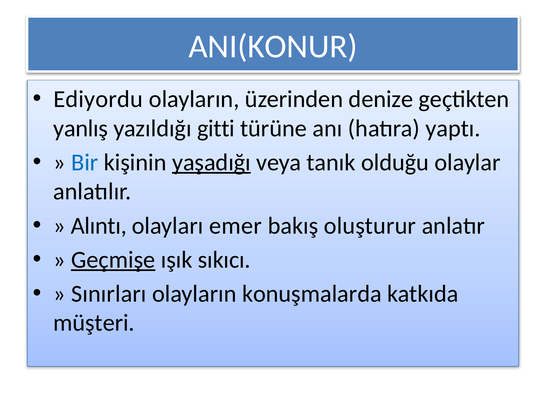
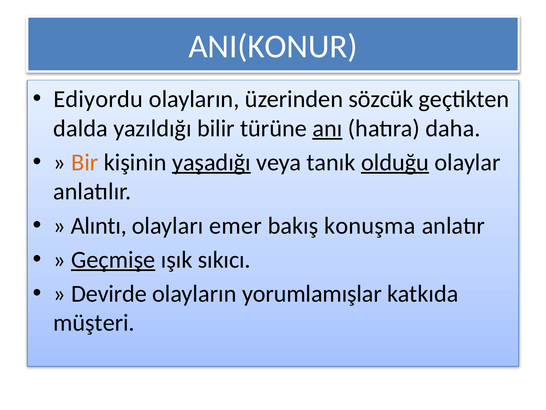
denize: denize -> sözcük
yanlış: yanlış -> dalda
gitti: gitti -> bilir
anı underline: none -> present
yaptı: yaptı -> daha
Bir colour: blue -> orange
olduğu underline: none -> present
oluşturur: oluşturur -> konuşma
Sınırları: Sınırları -> Devirde
konuşmalarda: konuşmalarda -> yorumlamışlar
